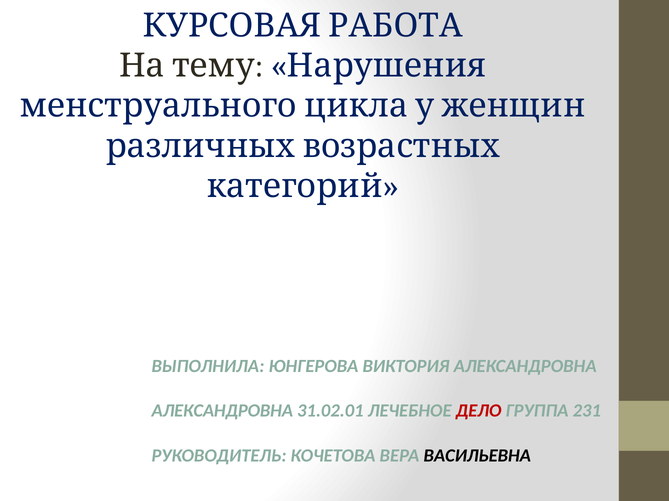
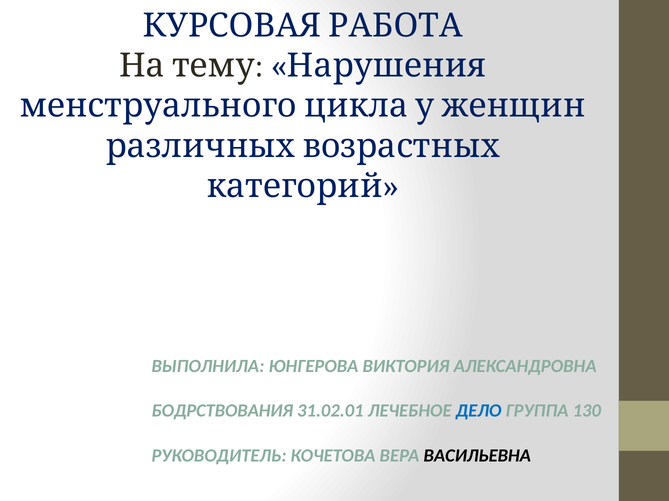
АЛЕКСАНДРОВНА at (222, 411): АЛЕКСАНДРОВНА -> БОДРСТВОВАНИЯ
ДЕЛО colour: red -> blue
231: 231 -> 130
